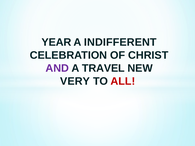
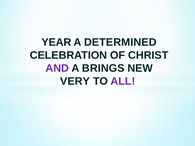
INDIFFERENT: INDIFFERENT -> DETERMINED
TRAVEL: TRAVEL -> BRINGS
ALL colour: red -> purple
